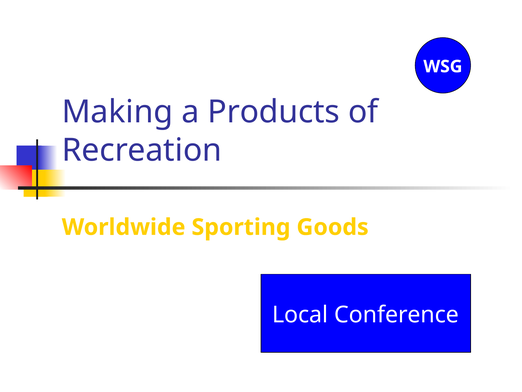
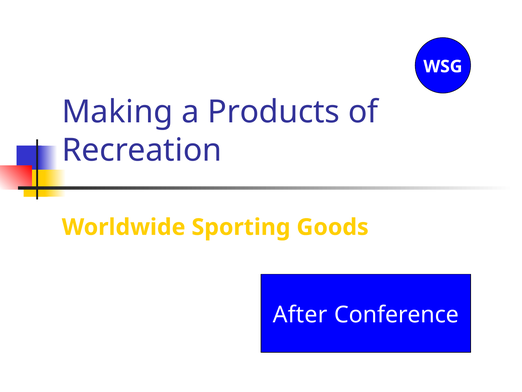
Local: Local -> After
